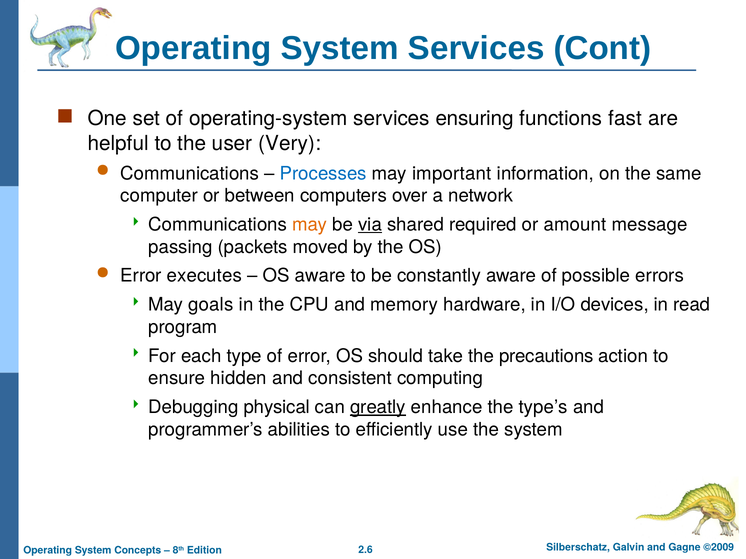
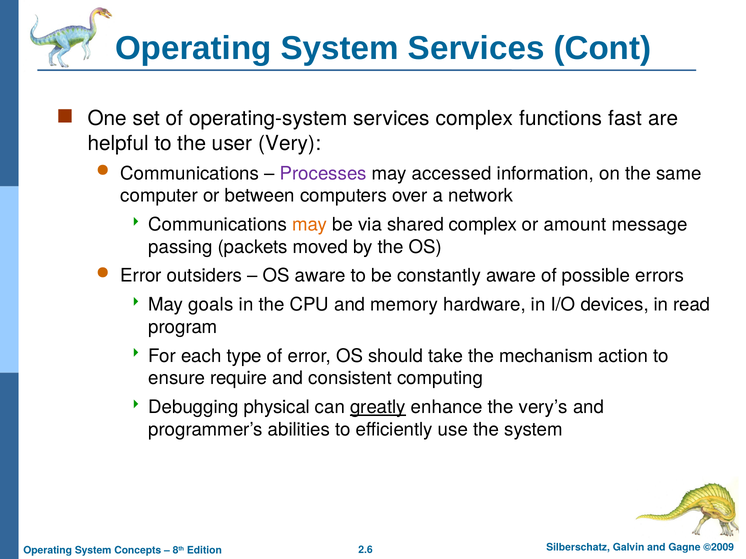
services ensuring: ensuring -> complex
Processes colour: blue -> purple
important: important -> accessed
via underline: present -> none
shared required: required -> complex
executes: executes -> outsiders
precautions: precautions -> mechanism
hidden: hidden -> require
type’s: type’s -> very’s
